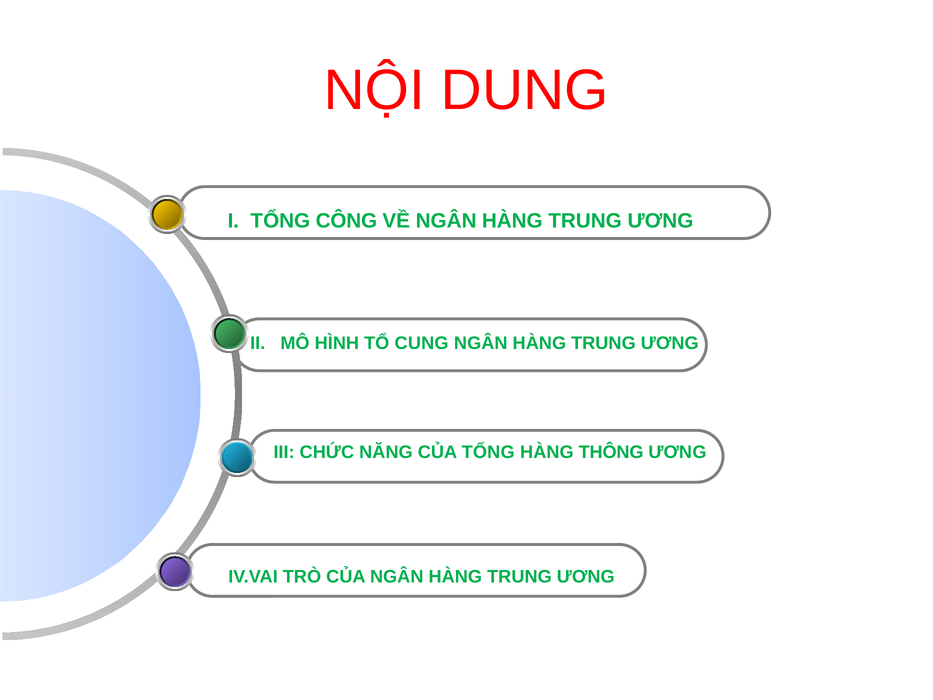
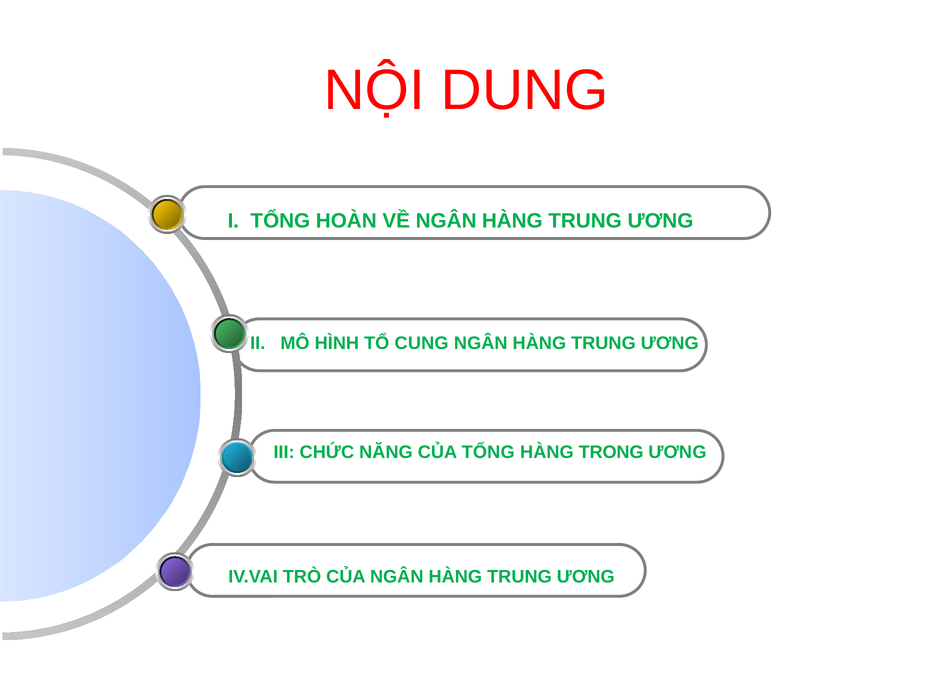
CÔNG: CÔNG -> HOÀN
THÔNG: THÔNG -> TRONG
